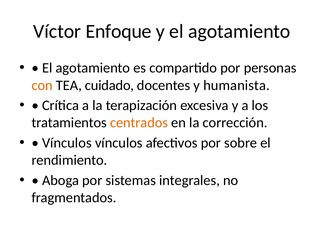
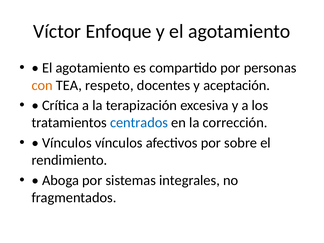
cuidado: cuidado -> respeto
humanista: humanista -> aceptación
centrados colour: orange -> blue
